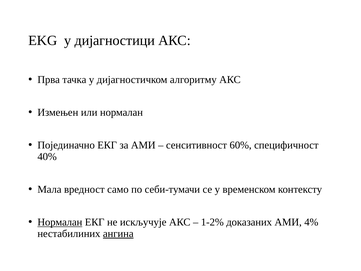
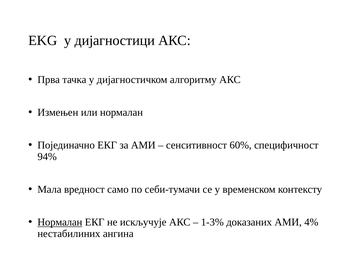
40%: 40% -> 94%
1-2%: 1-2% -> 1-3%
ангина underline: present -> none
